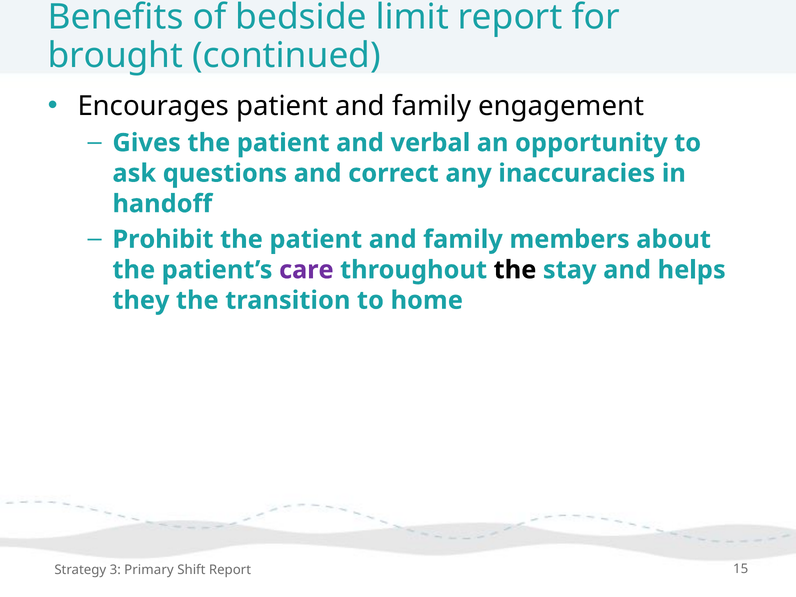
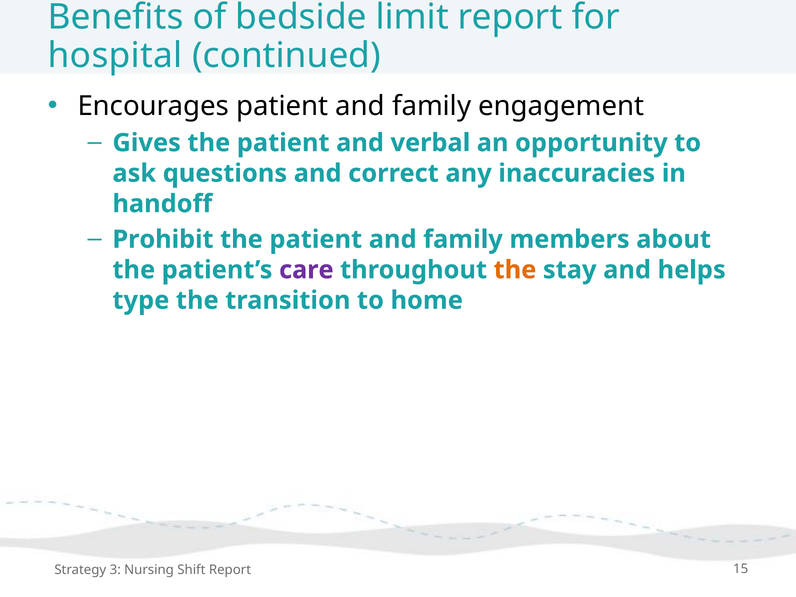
brought: brought -> hospital
the at (515, 270) colour: black -> orange
they: they -> type
Primary: Primary -> Nursing
